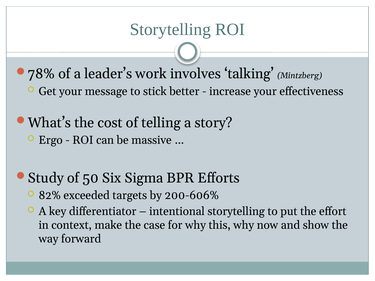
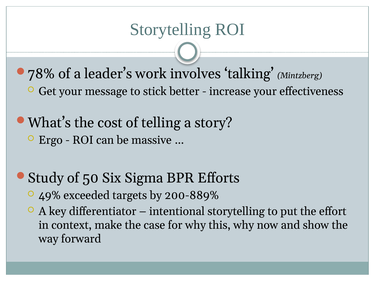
82%: 82% -> 49%
200-606%: 200-606% -> 200-889%
